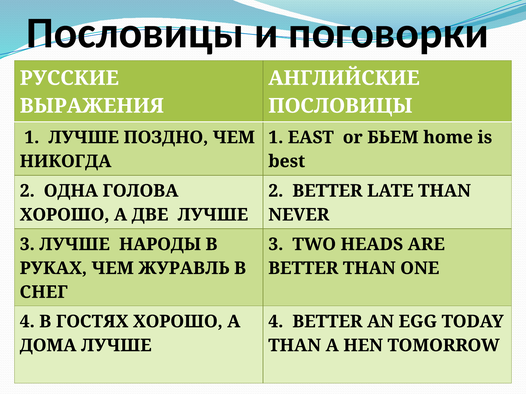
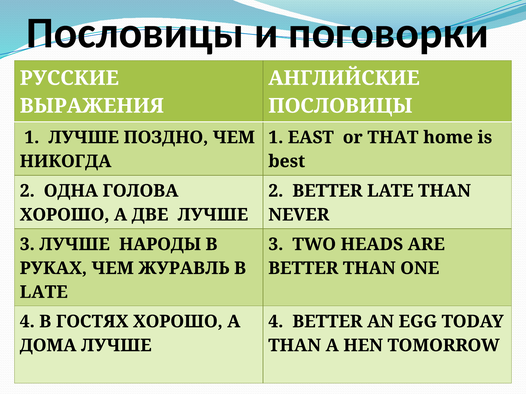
БЬЕМ: БЬЕМ -> THAT
СНЕГ at (44, 292): СНЕГ -> LATE
